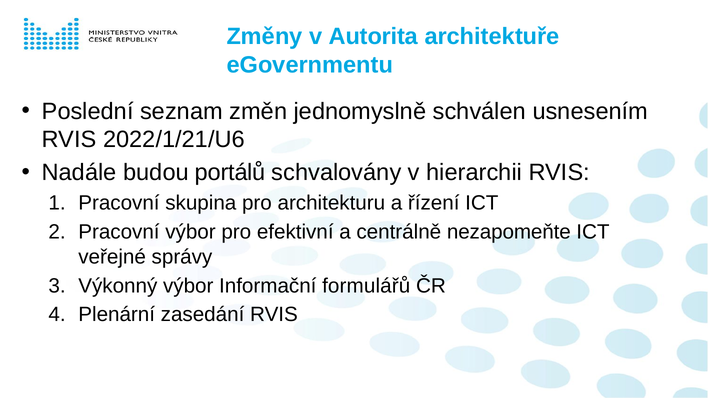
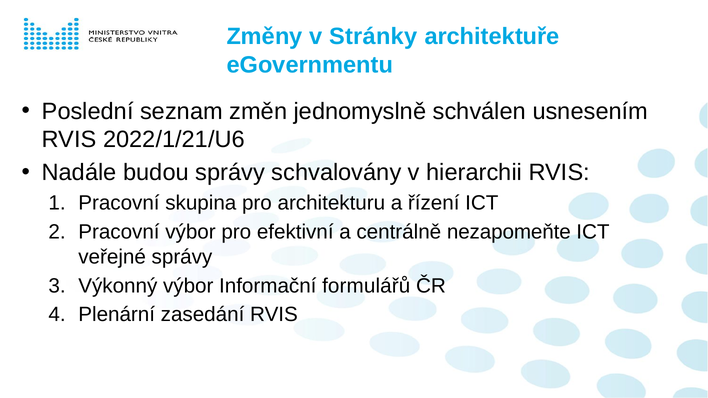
Autorita: Autorita -> Stránky
budou portálů: portálů -> správy
